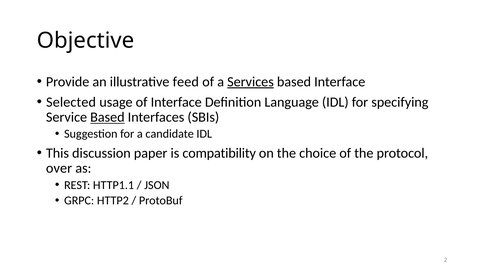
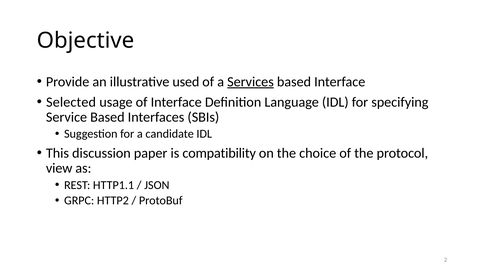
feed: feed -> used
Based at (107, 117) underline: present -> none
over: over -> view
